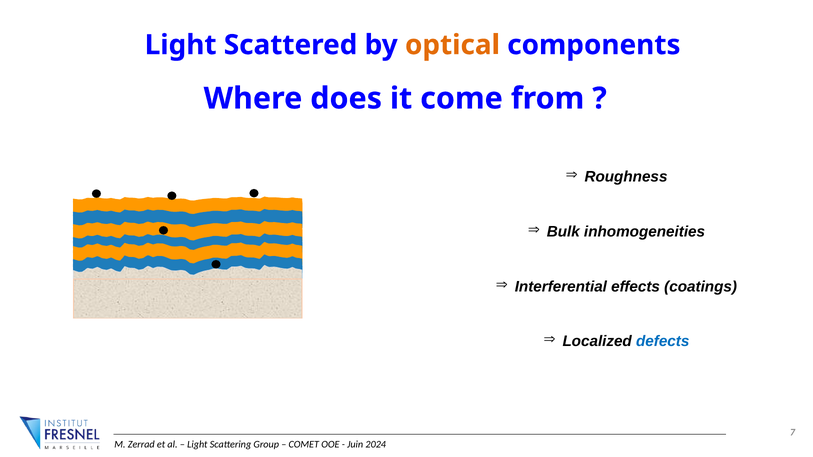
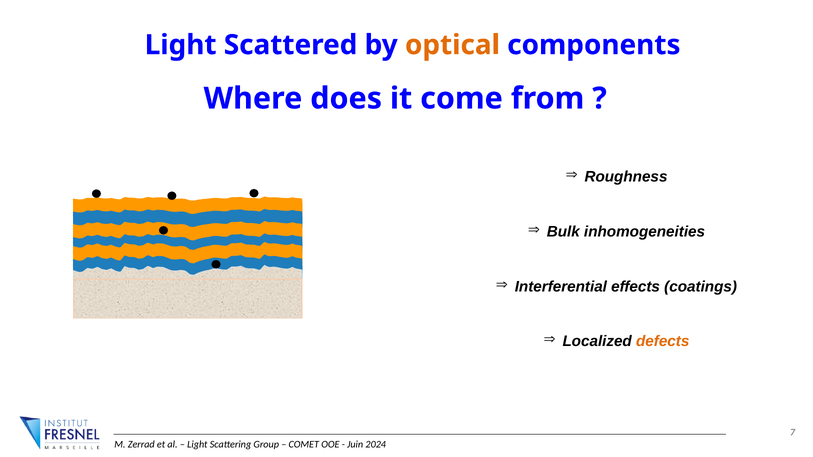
defects colour: blue -> orange
